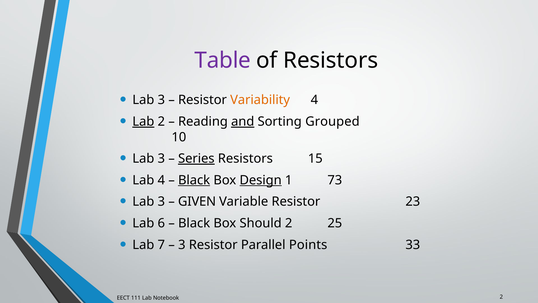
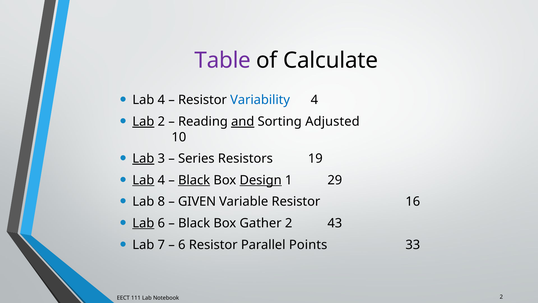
of Resistors: Resistors -> Calculate
3 at (161, 100): 3 -> 4
Variability colour: orange -> blue
Grouped: Grouped -> Adjusted
Lab at (143, 158) underline: none -> present
Series underline: present -> none
15: 15 -> 19
Lab at (143, 180) underline: none -> present
73: 73 -> 29
3 at (161, 201): 3 -> 8
23: 23 -> 16
Lab at (143, 223) underline: none -> present
Should: Should -> Gather
25: 25 -> 43
3 at (182, 244): 3 -> 6
